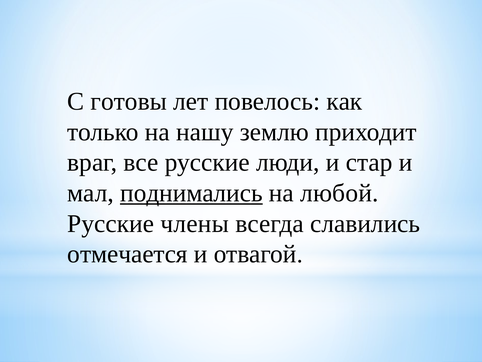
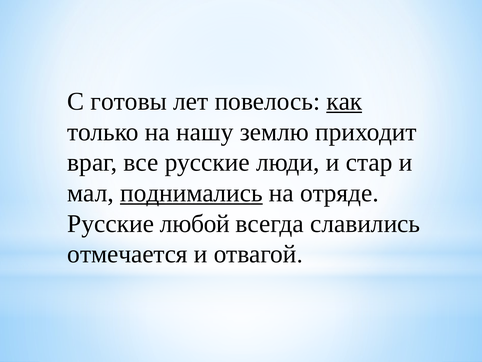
как underline: none -> present
любой: любой -> отряде
члены: члены -> любой
